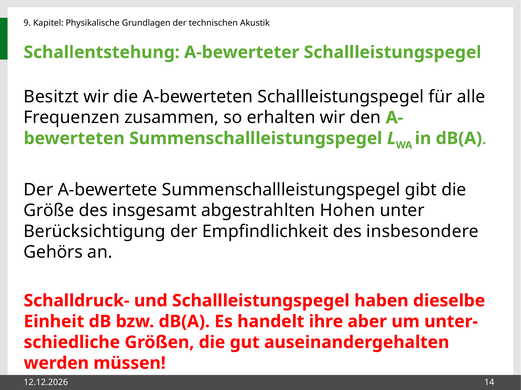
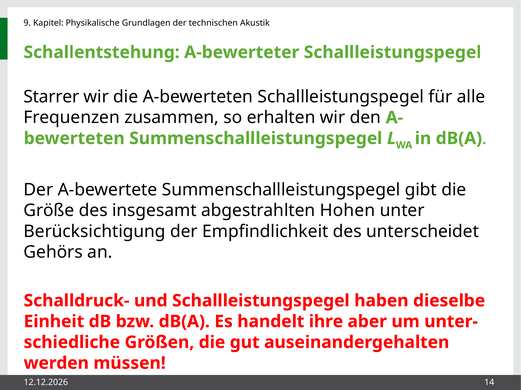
Besitzt: Besitzt -> Starrer
insbesondere: insbesondere -> unterscheidet
